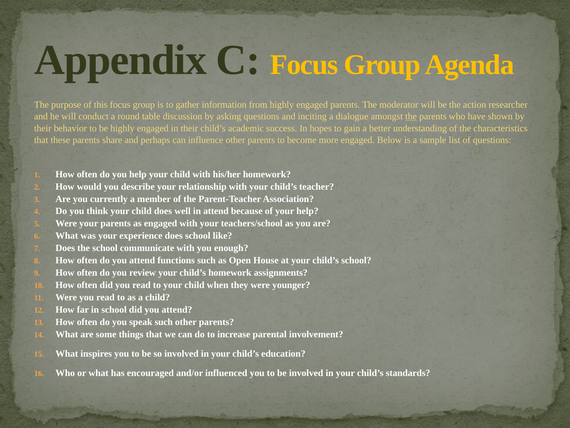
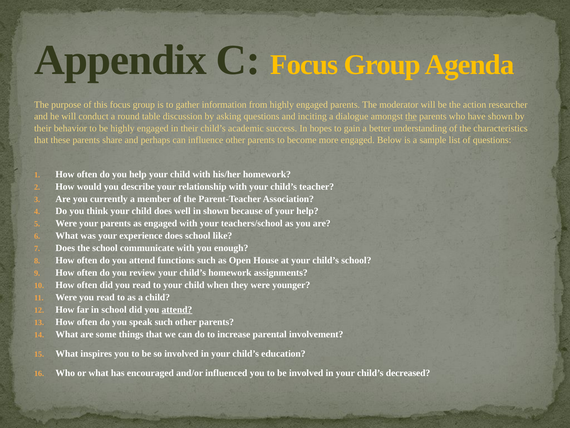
in attend: attend -> shown
attend at (177, 309) underline: none -> present
standards: standards -> decreased
